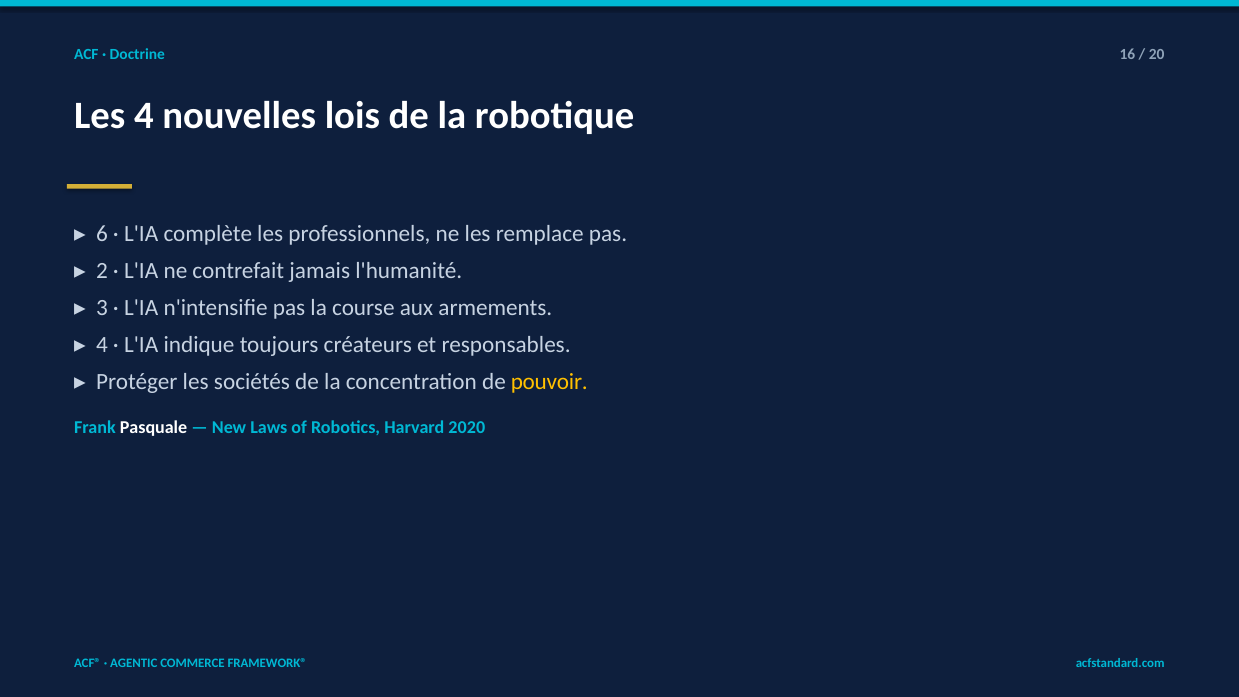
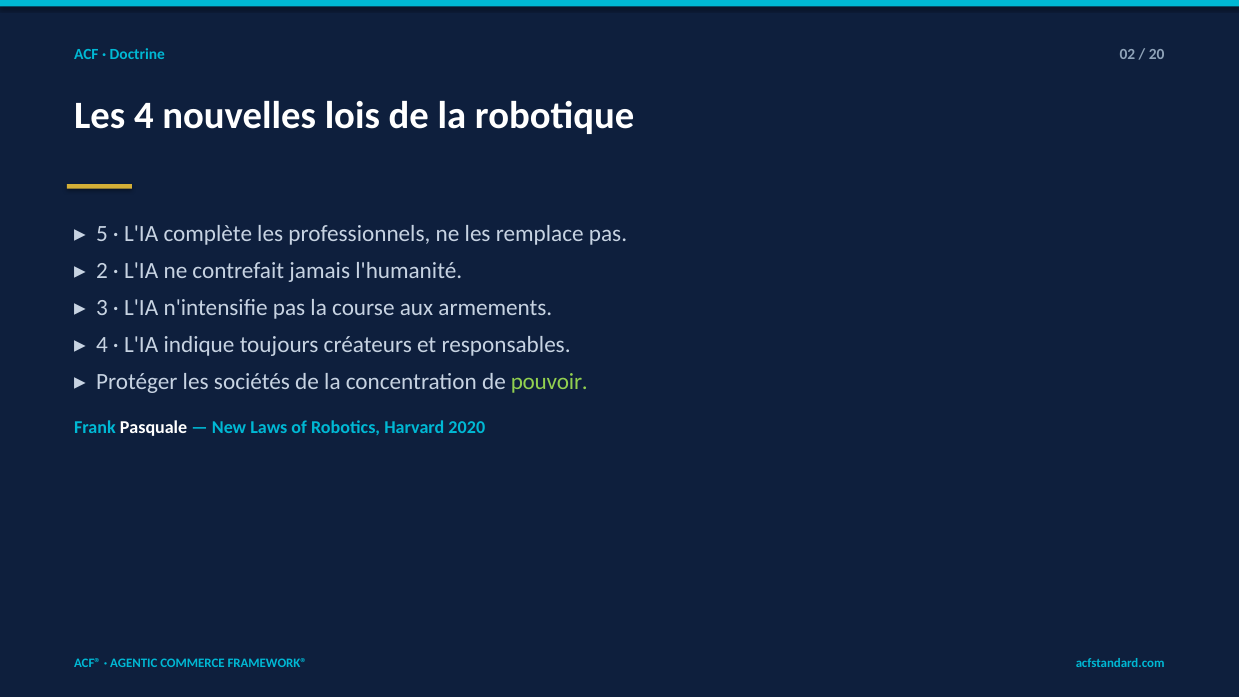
16: 16 -> 02
6: 6 -> 5
pouvoir colour: yellow -> light green
